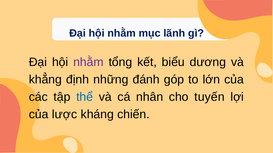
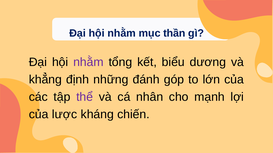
lãnh: lãnh -> thần
thể colour: blue -> purple
tuyến: tuyến -> mạnh
